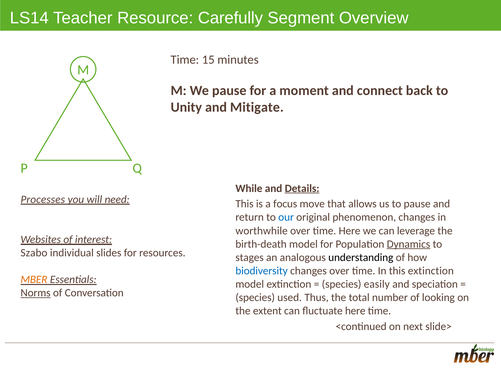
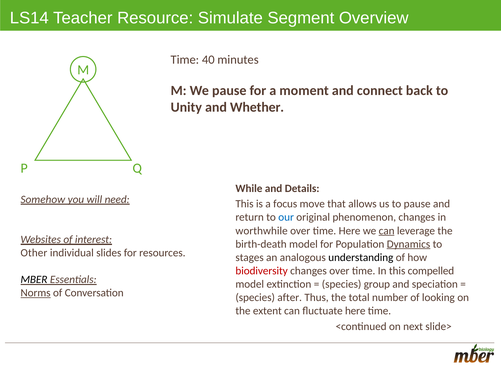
Carefully: Carefully -> Simulate
15: 15 -> 40
Mitigate: Mitigate -> Whether
Details underline: present -> none
Processes: Processes -> Somehow
can at (387, 231) underline: none -> present
Szabo: Szabo -> Other
biodiversity colour: blue -> red
this extinction: extinction -> compelled
MBER colour: orange -> black
easily: easily -> group
used: used -> after
